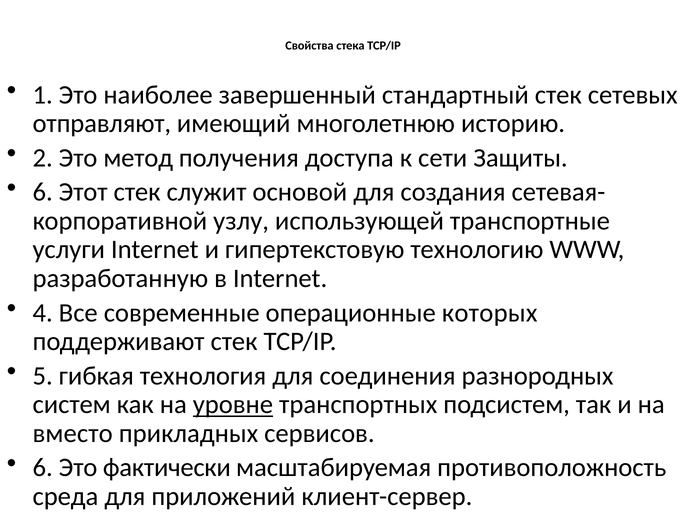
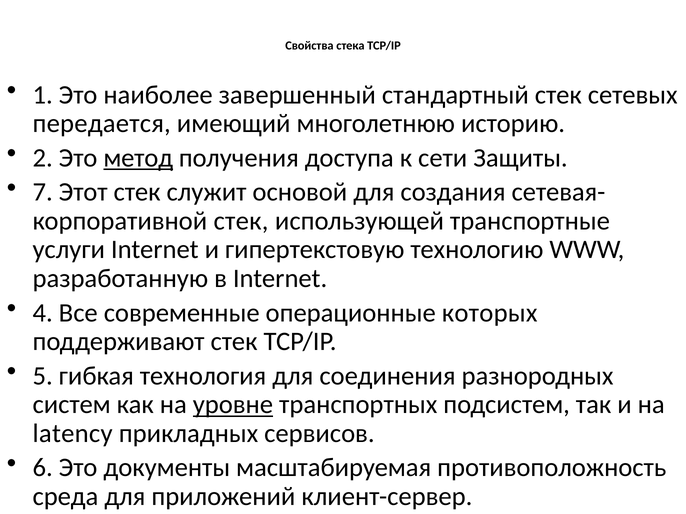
отправляют: отправляют -> передается
метод underline: none -> present
6 at (43, 192): 6 -> 7
корпоративной узлу: узлу -> стек
вместо: вместо -> latency
фактически: фактически -> документы
